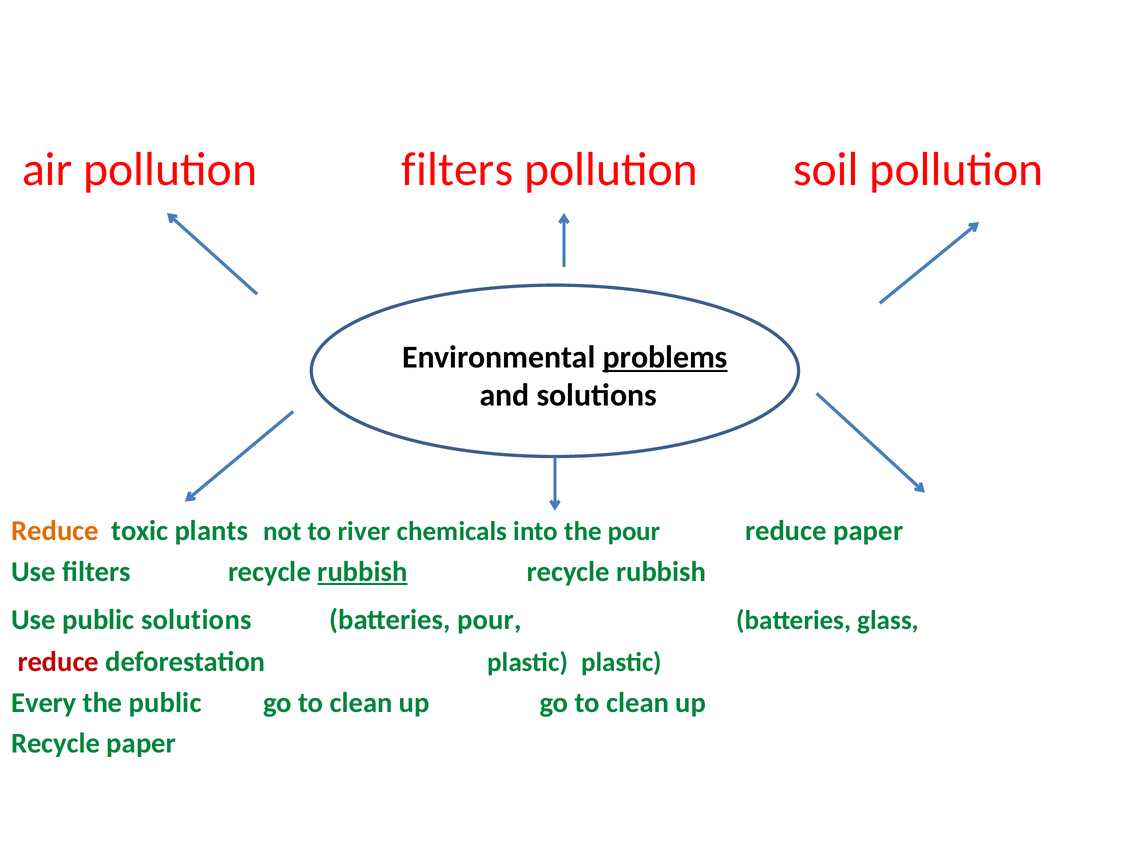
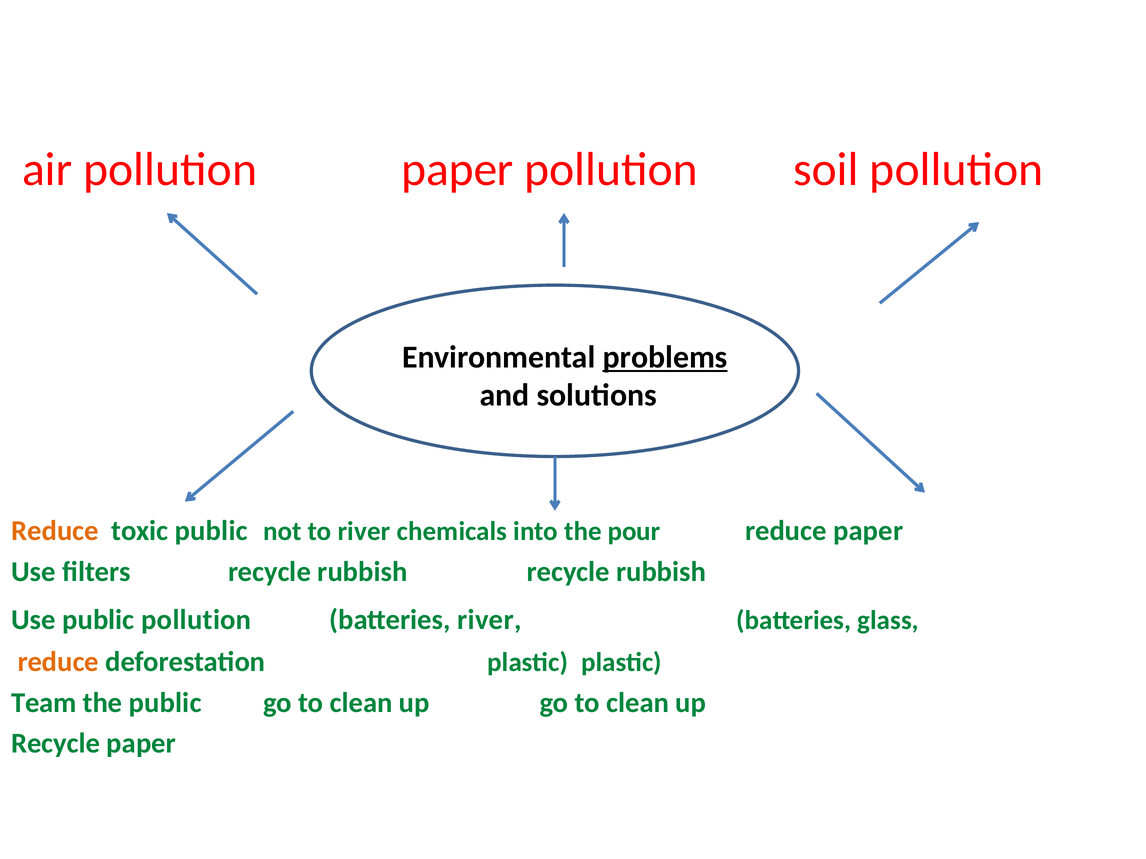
pollution filters: filters -> paper
toxic plants: plants -> public
rubbish at (362, 572) underline: present -> none
public solutions: solutions -> pollution
batteries pour: pour -> river
reduce at (58, 662) colour: red -> orange
Every: Every -> Team
